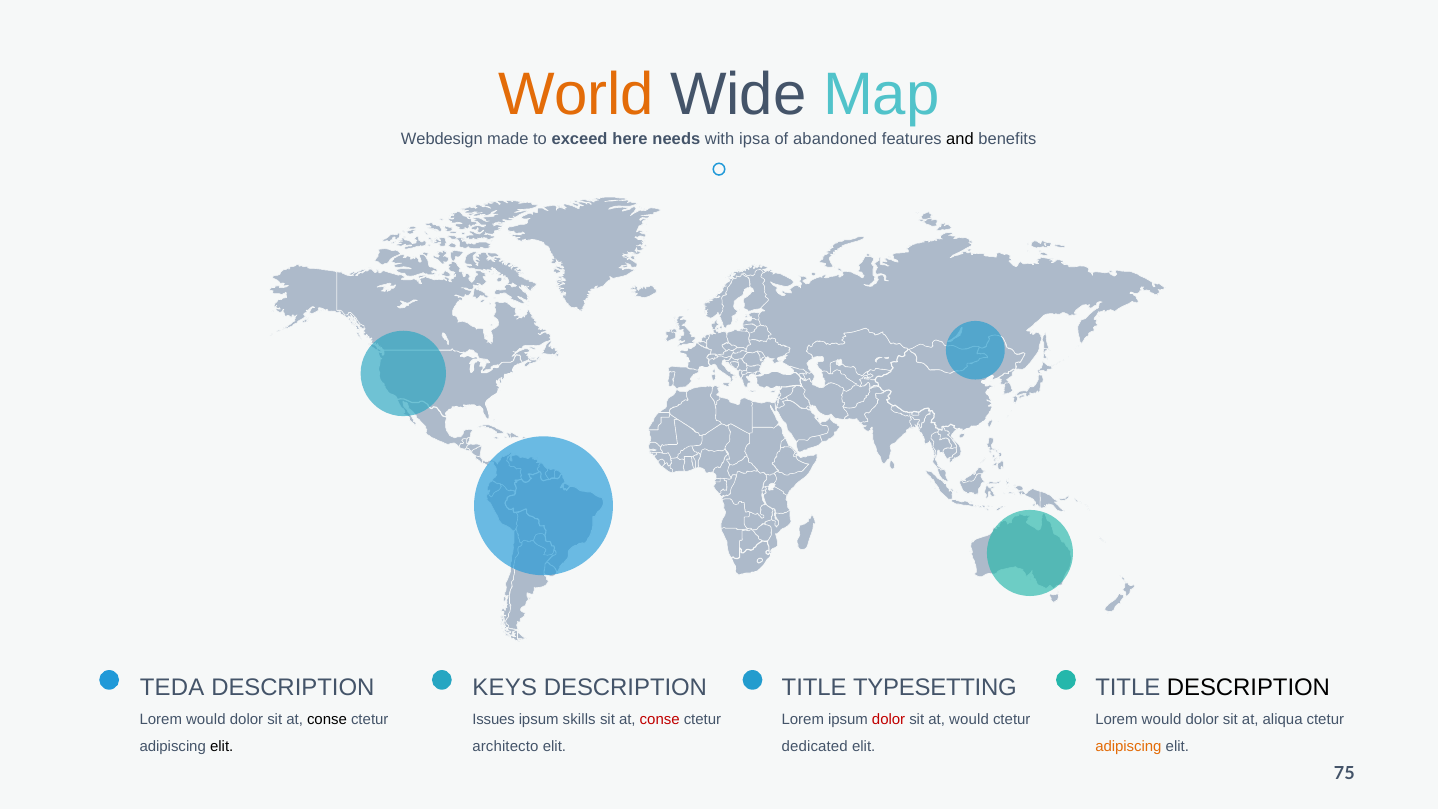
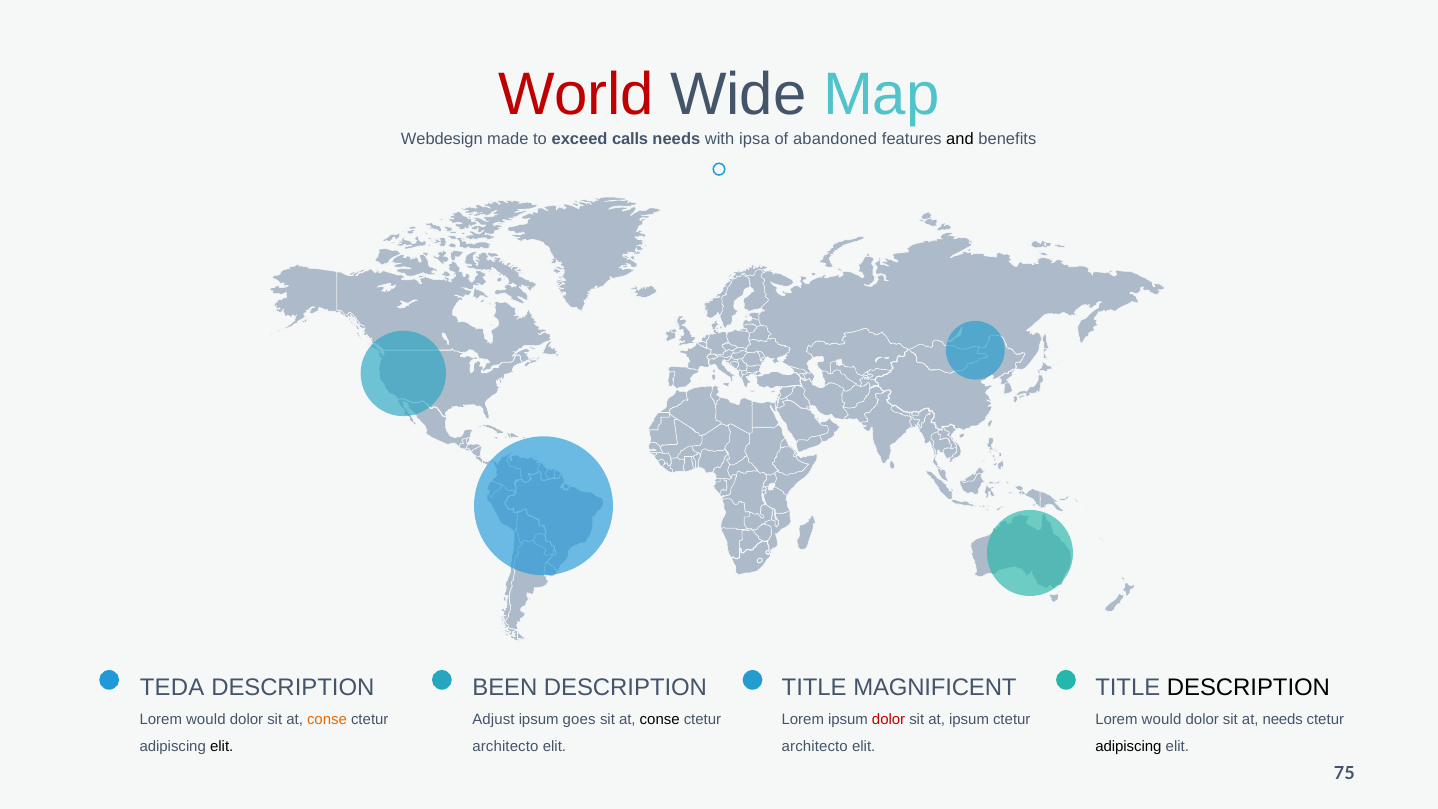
World colour: orange -> red
here: here -> calls
KEYS: KEYS -> BEEN
TYPESETTING: TYPESETTING -> MAGNIFICENT
conse at (327, 719) colour: black -> orange
Issues: Issues -> Adjust
skills: skills -> goes
conse at (660, 719) colour: red -> black
at would: would -> ipsum
at aliqua: aliqua -> needs
dedicated at (815, 746): dedicated -> architecto
adipiscing at (1128, 746) colour: orange -> black
